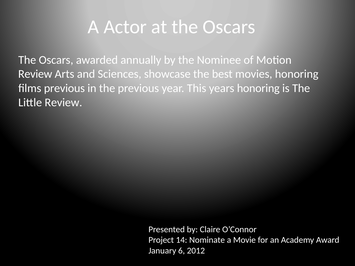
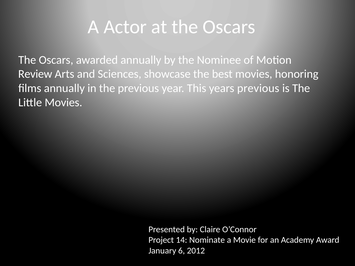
films previous: previous -> annually
years honoring: honoring -> previous
Little Review: Review -> Movies
